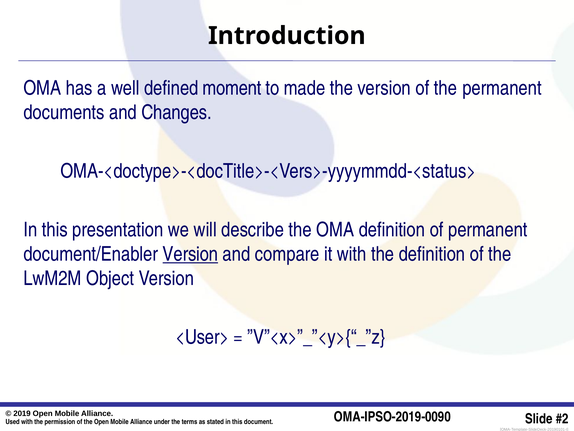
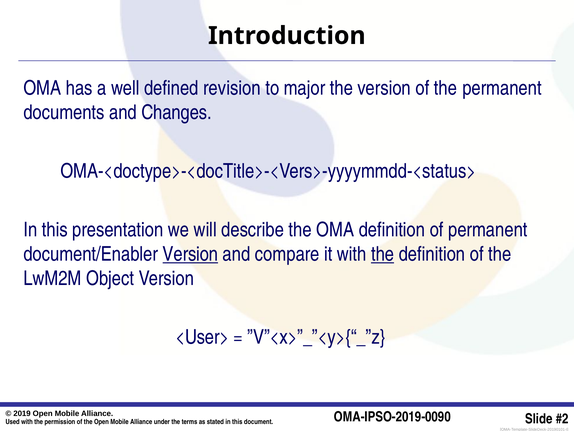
moment: moment -> revision
made: made -> major
the at (383, 254) underline: none -> present
